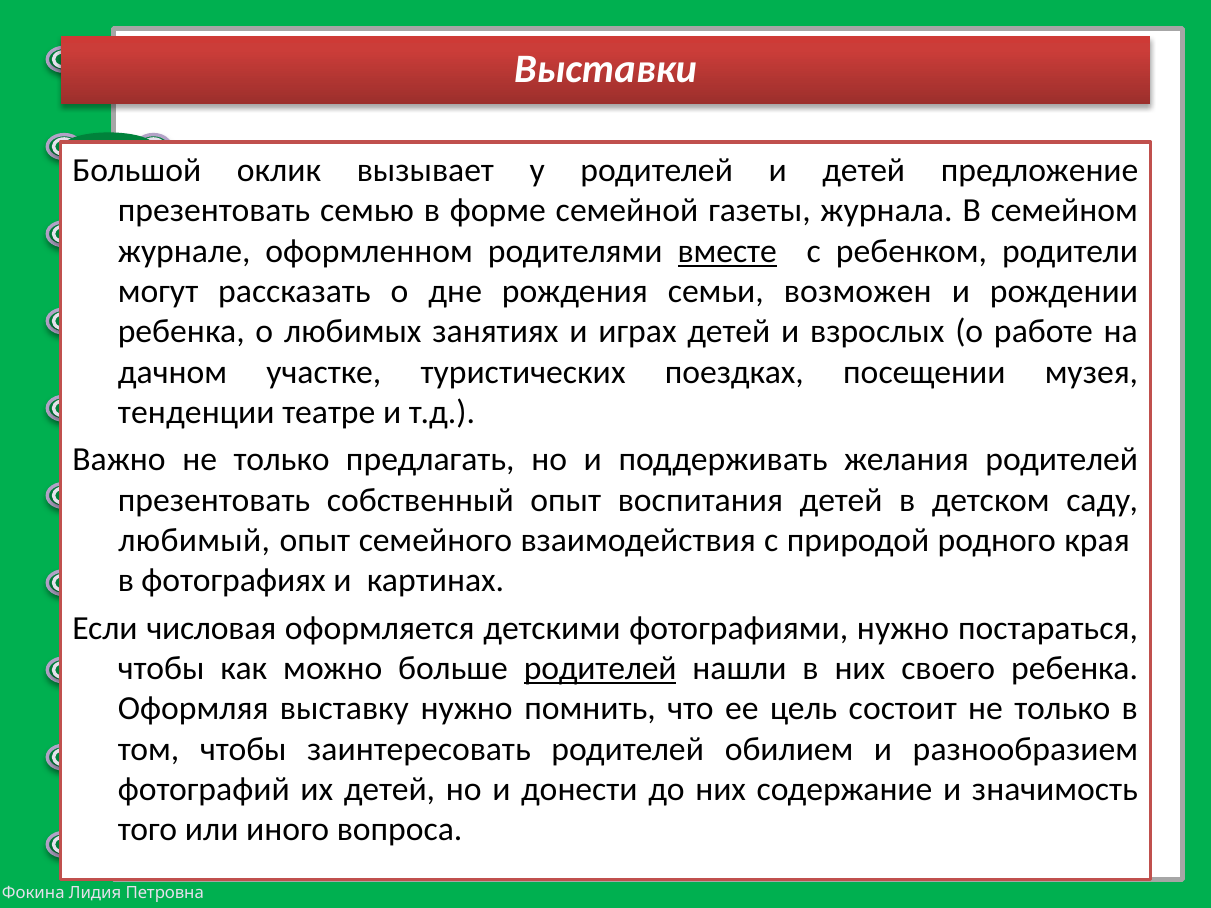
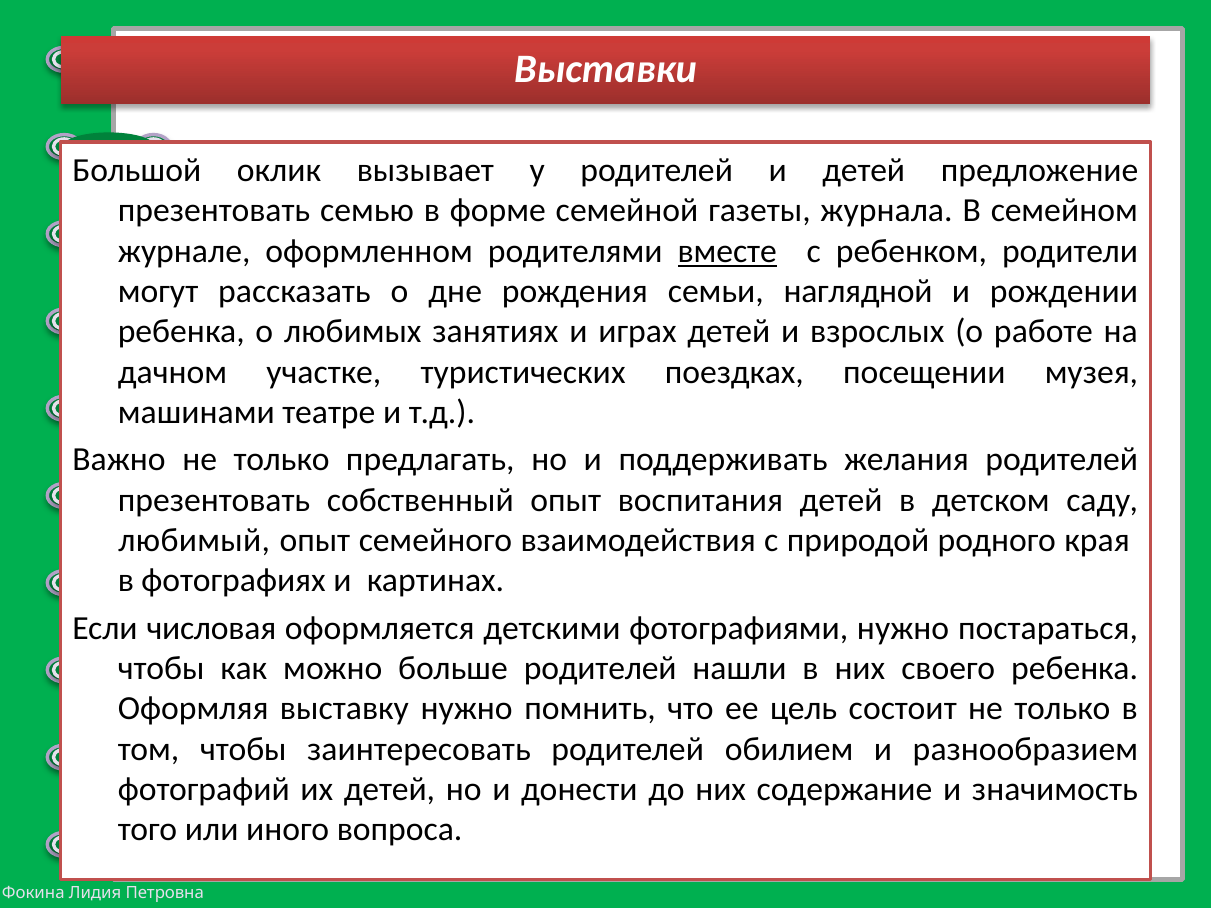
возможен: возможен -> наглядной
тенденции: тенденции -> машинами
родителей at (600, 668) underline: present -> none
